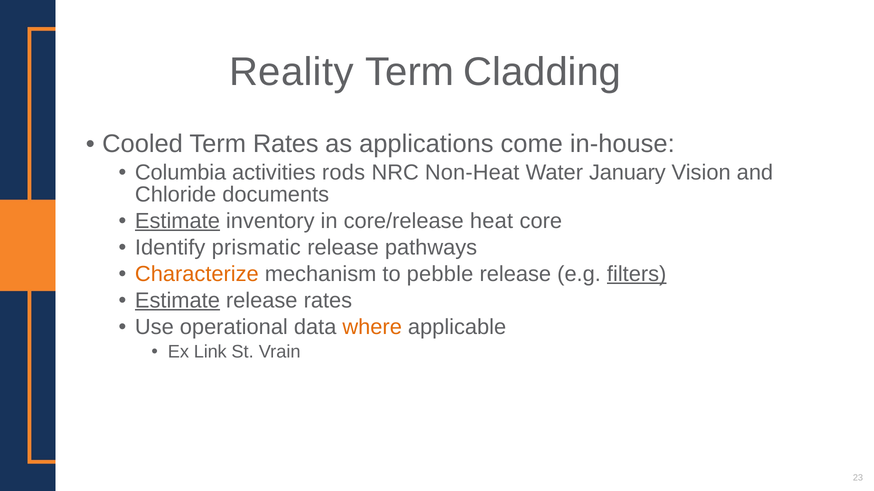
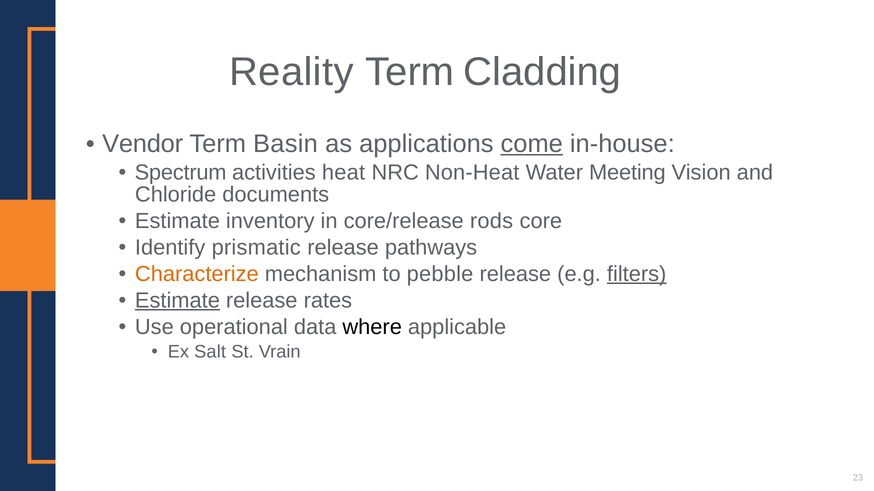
Cooled: Cooled -> Vendor
Term Rates: Rates -> Basin
come underline: none -> present
Columbia: Columbia -> Spectrum
rods: rods -> heat
January: January -> Meeting
Estimate at (177, 221) underline: present -> none
heat: heat -> rods
where colour: orange -> black
Link: Link -> Salt
